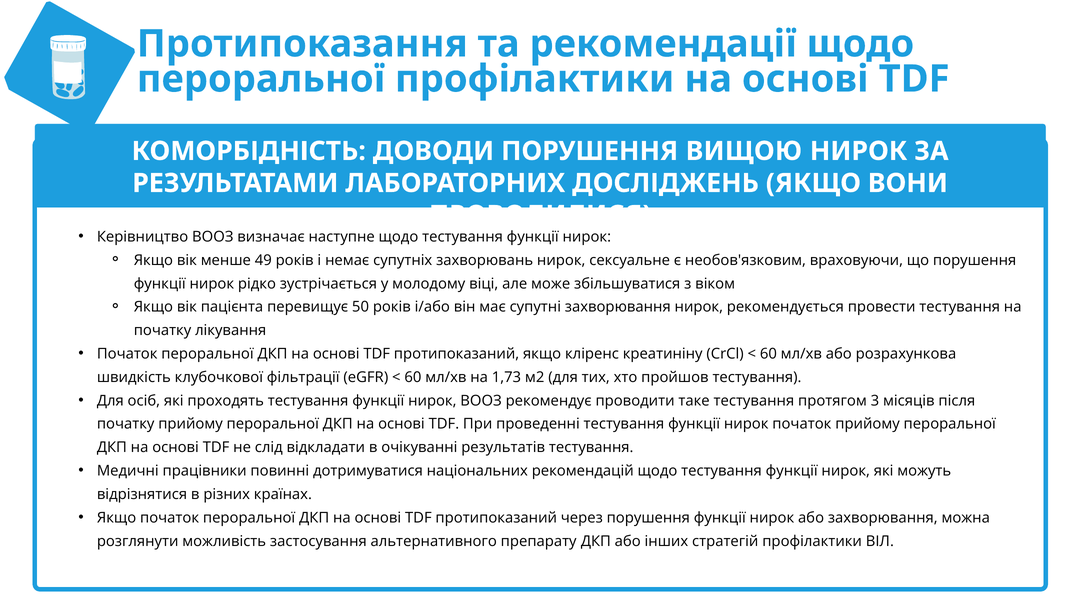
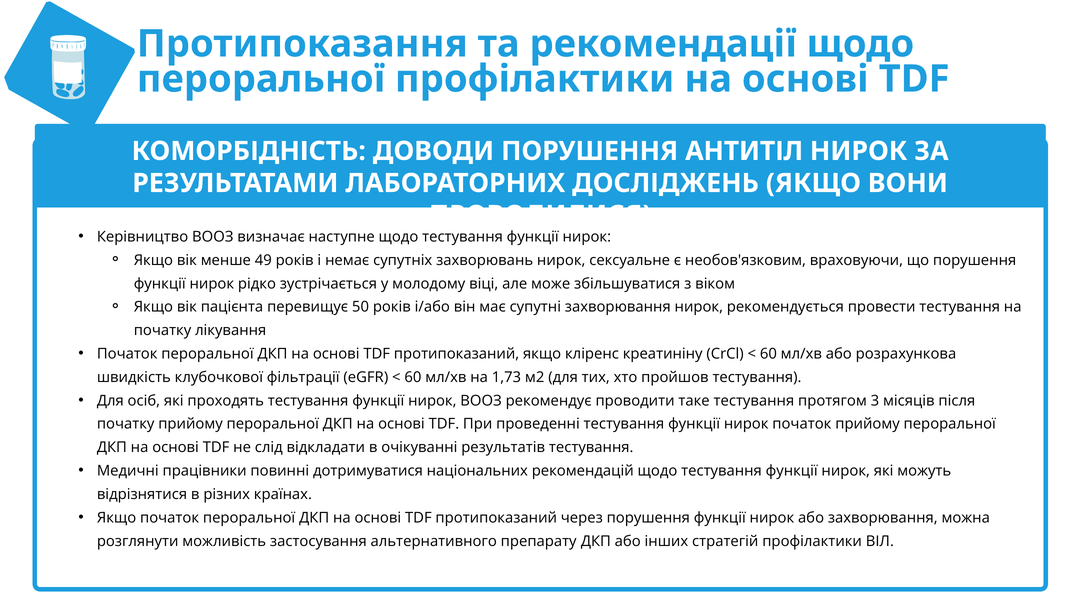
ВИЩОЮ: ВИЩОЮ -> АНТИТІЛ
